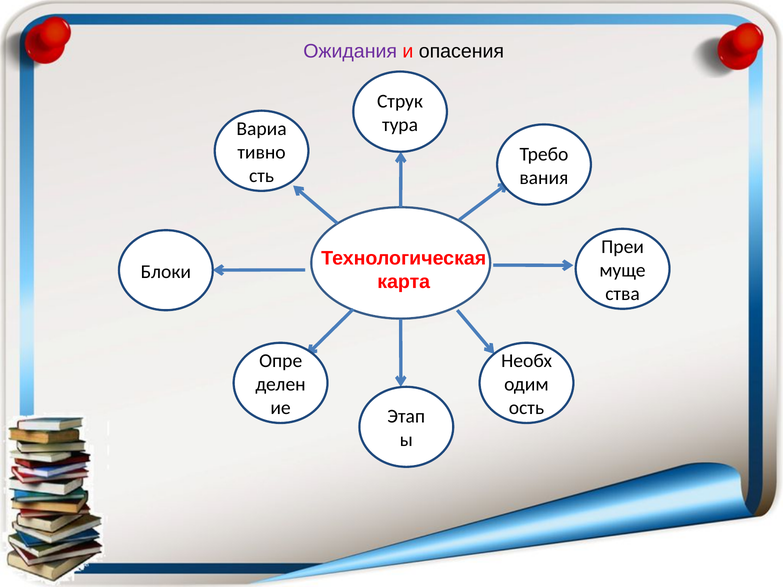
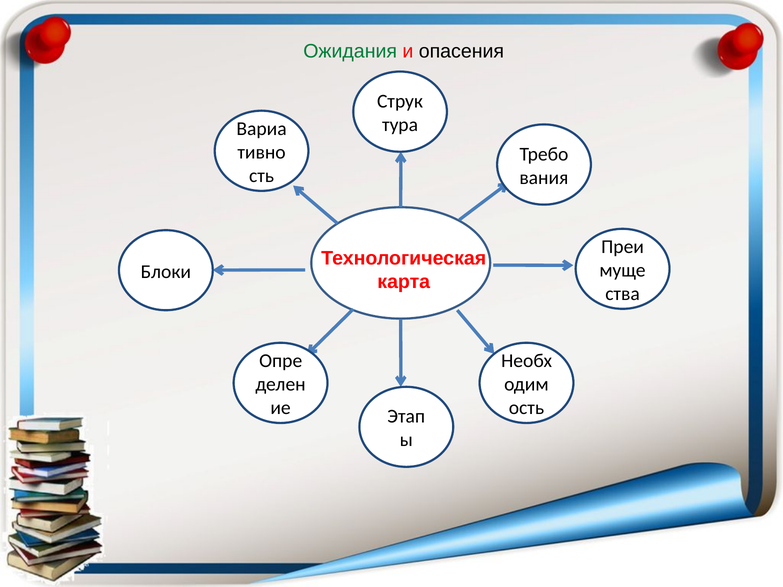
Ожидания colour: purple -> green
